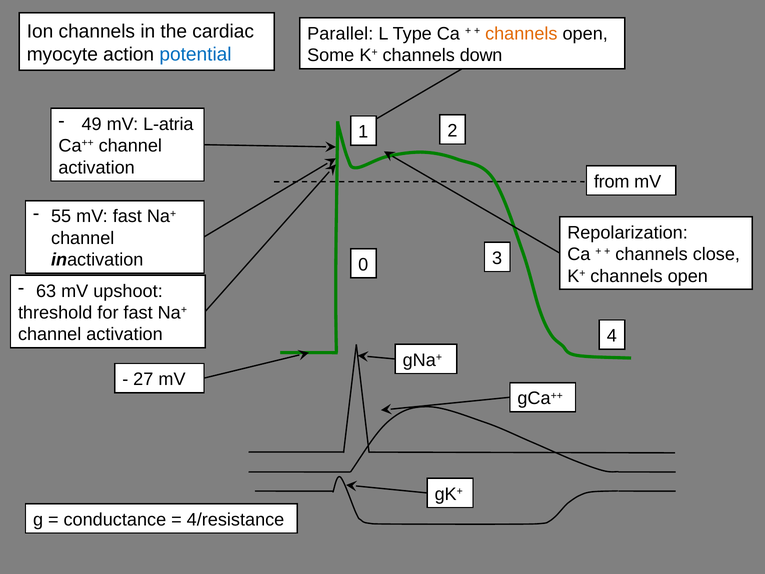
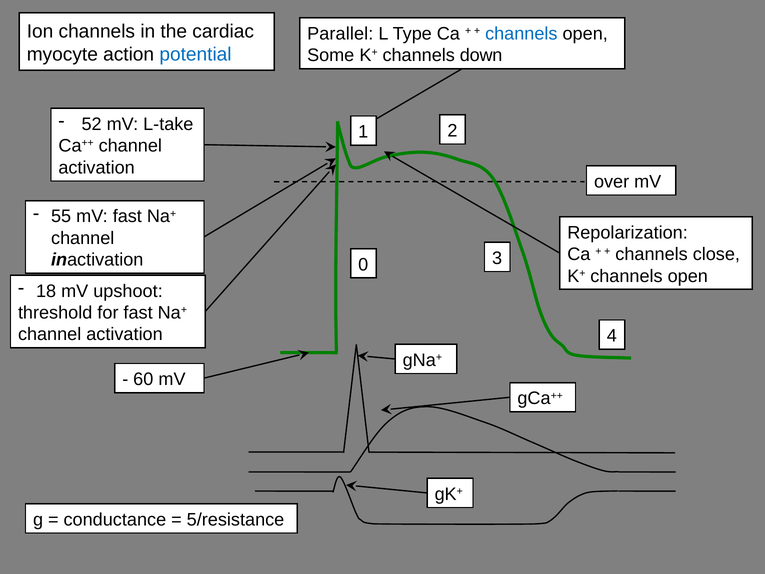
channels at (521, 34) colour: orange -> blue
49: 49 -> 52
L-atria: L-atria -> L-take
from: from -> over
63: 63 -> 18
27: 27 -> 60
4/resistance: 4/resistance -> 5/resistance
